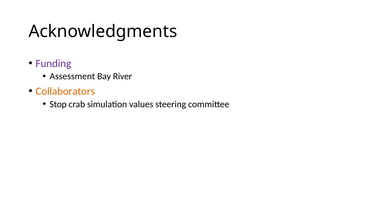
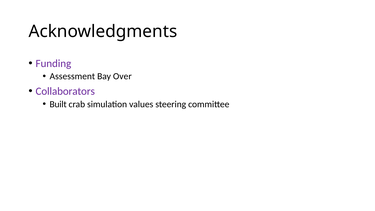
River: River -> Over
Collaborators colour: orange -> purple
Stop: Stop -> Built
